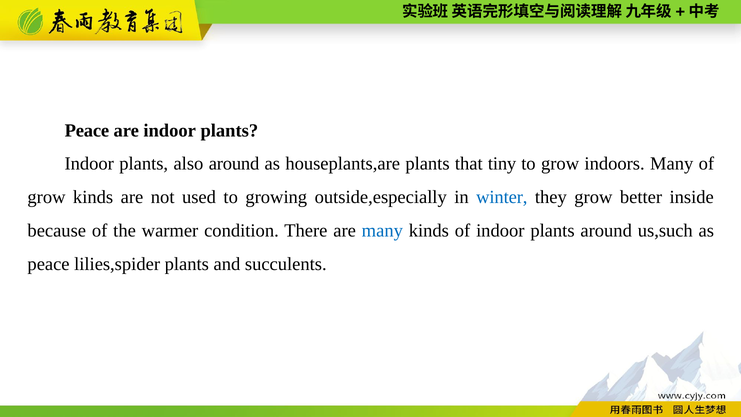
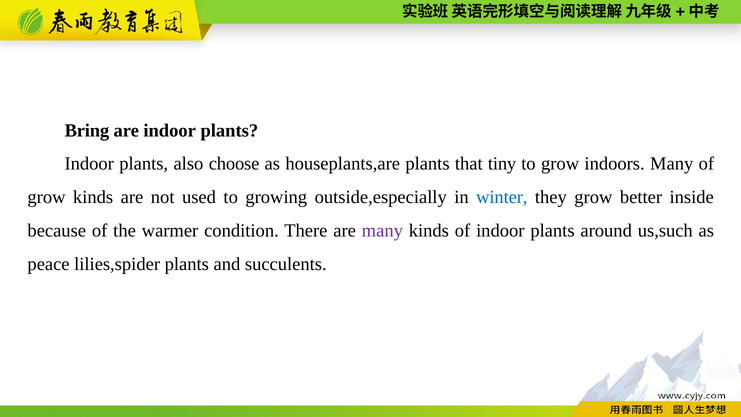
Peace at (87, 130): Peace -> Bring
also around: around -> choose
many at (382, 231) colour: blue -> purple
